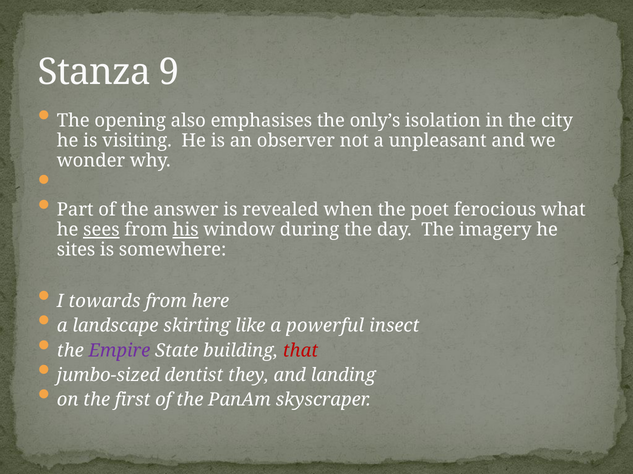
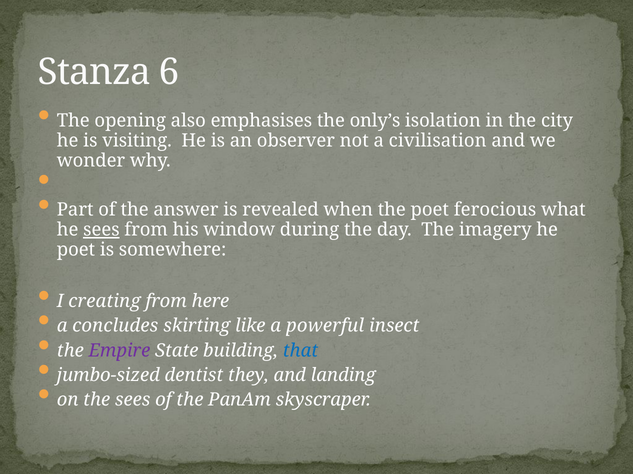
9: 9 -> 6
unpleasant: unpleasant -> civilisation
his underline: present -> none
sites at (76, 250): sites -> poet
towards: towards -> creating
landscape: landscape -> concludes
that colour: red -> blue
the first: first -> sees
